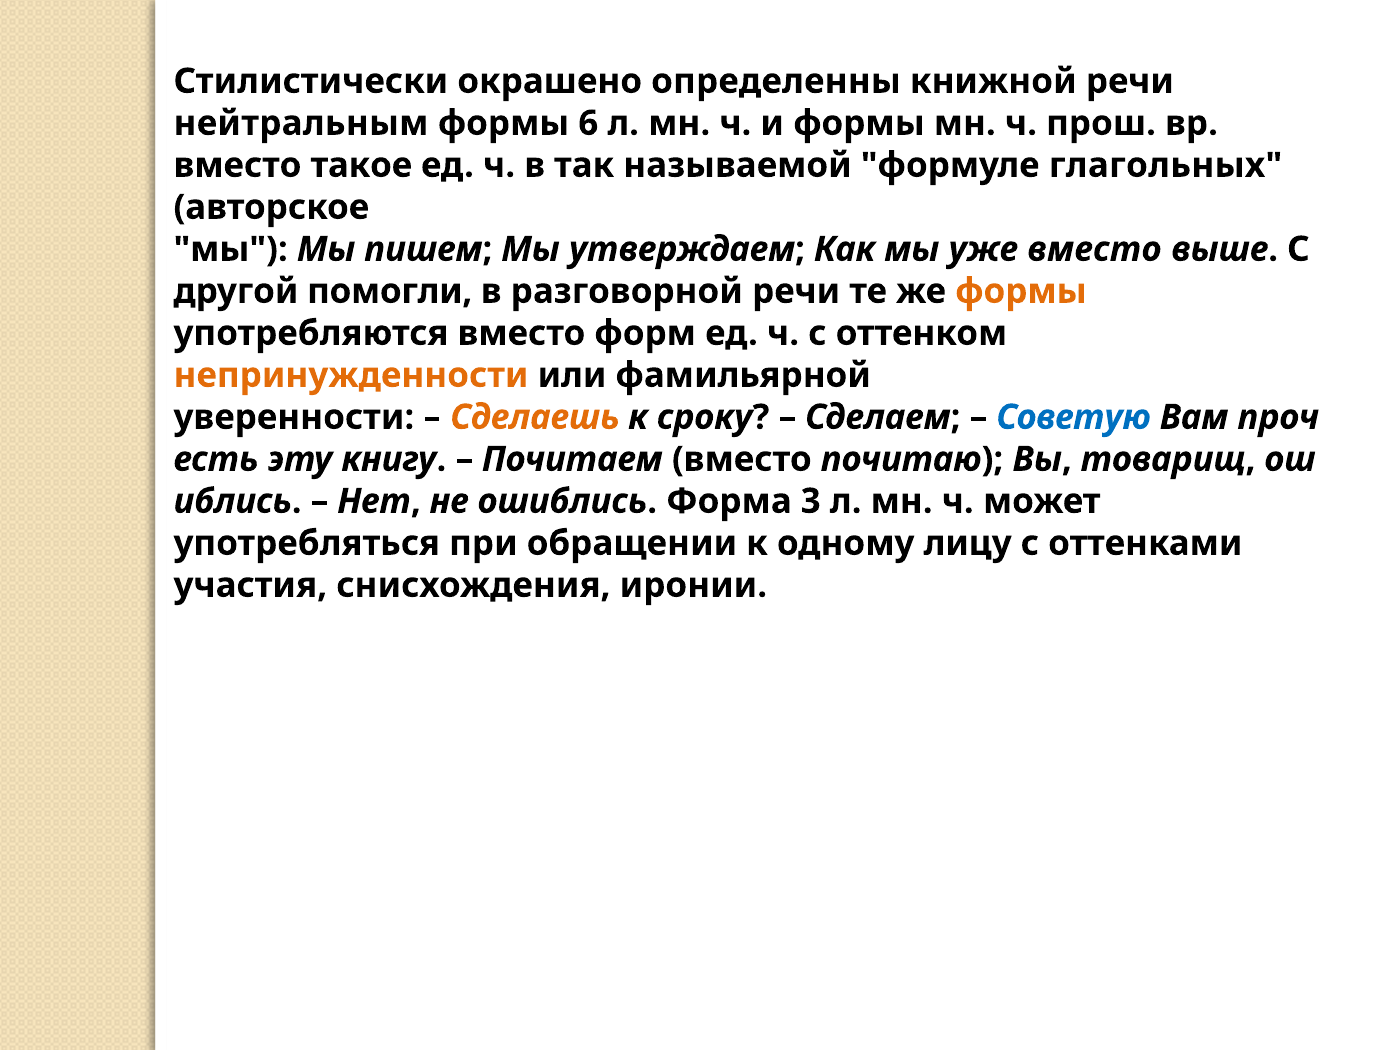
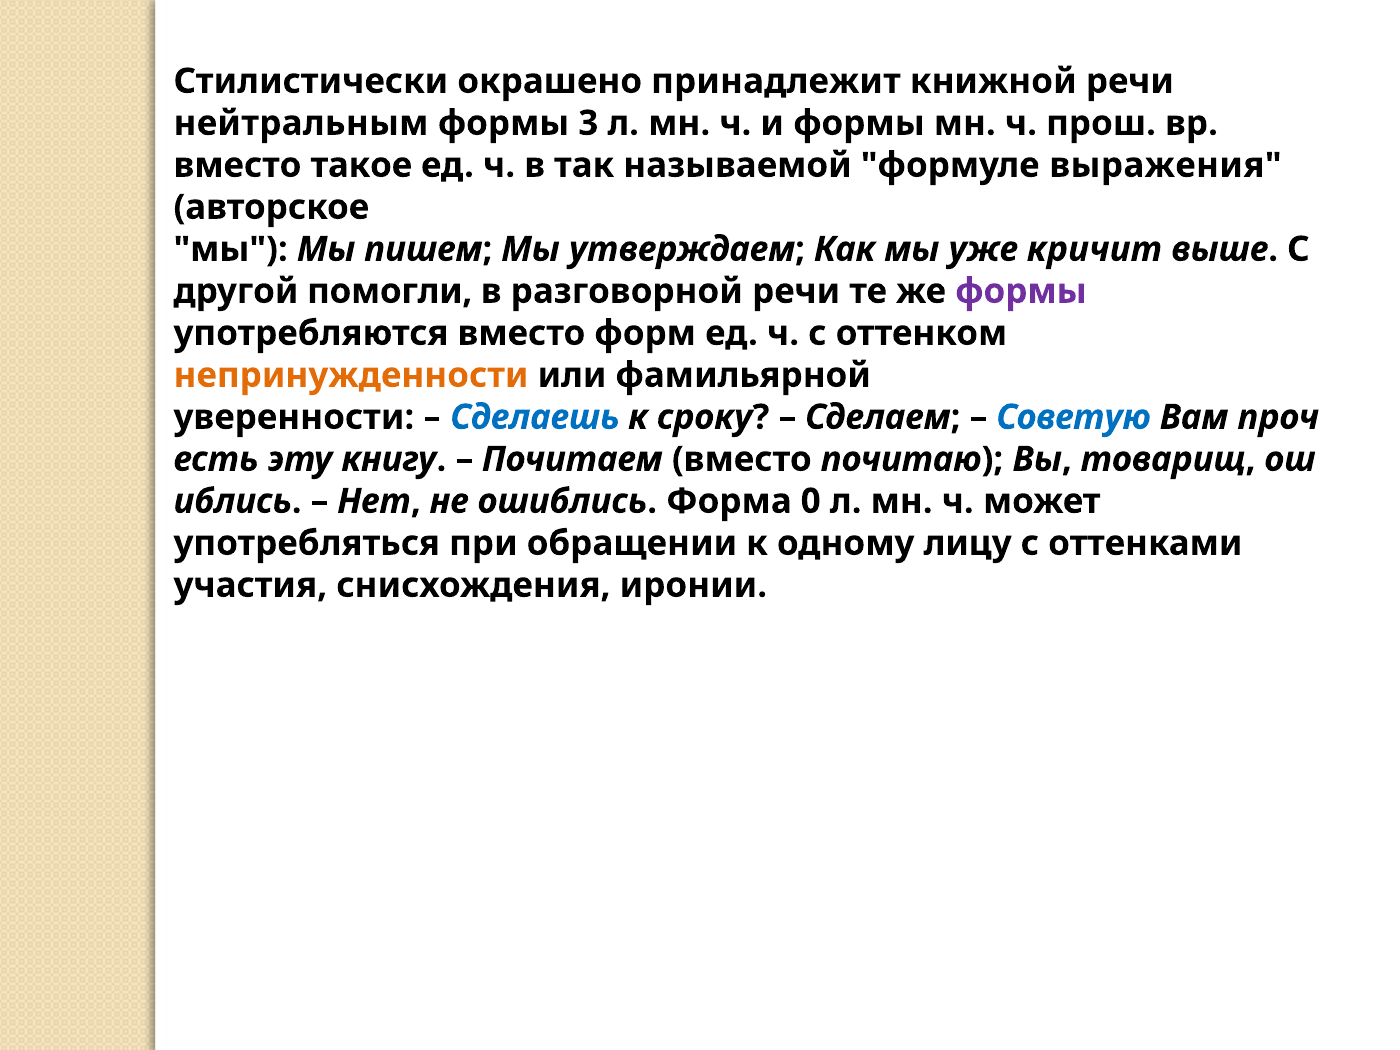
определенны: определенны -> принадлежит
6: 6 -> 3
глагольных: глагольных -> выражения
уже вместо: вместо -> кричит
формы at (1021, 291) colour: orange -> purple
Сделаешь colour: orange -> blue
3: 3 -> 0
